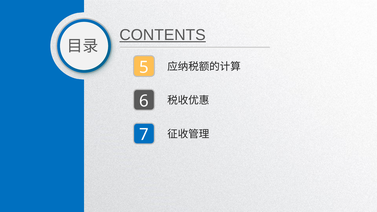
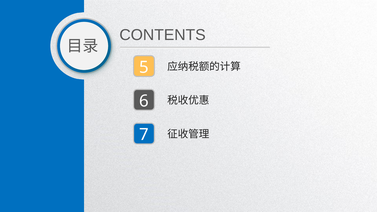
CONTENTS underline: present -> none
